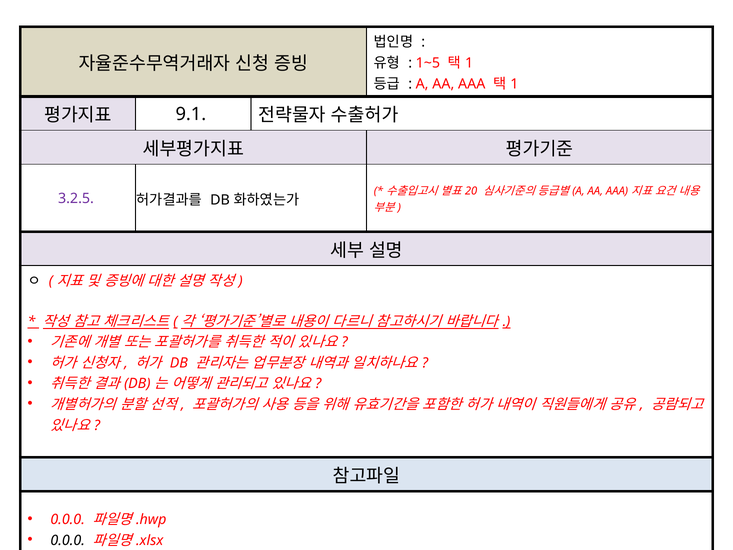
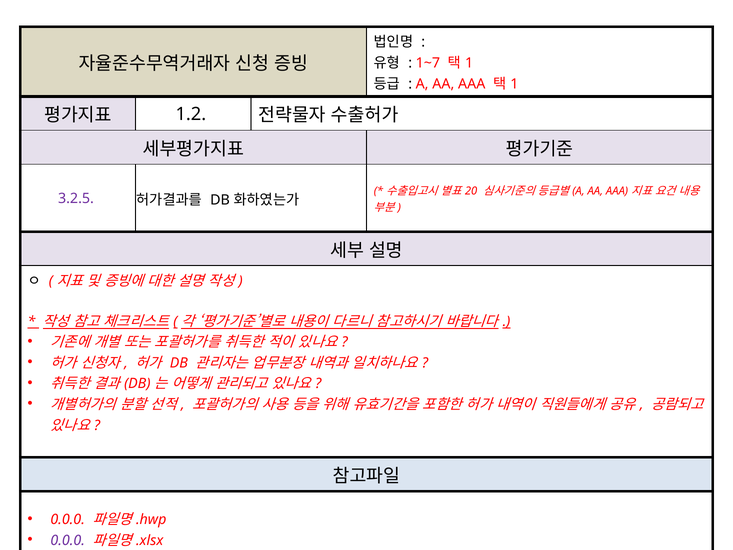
1~5: 1~5 -> 1~7
9.1: 9.1 -> 1.2
0.0.0 at (68, 540) colour: black -> purple
